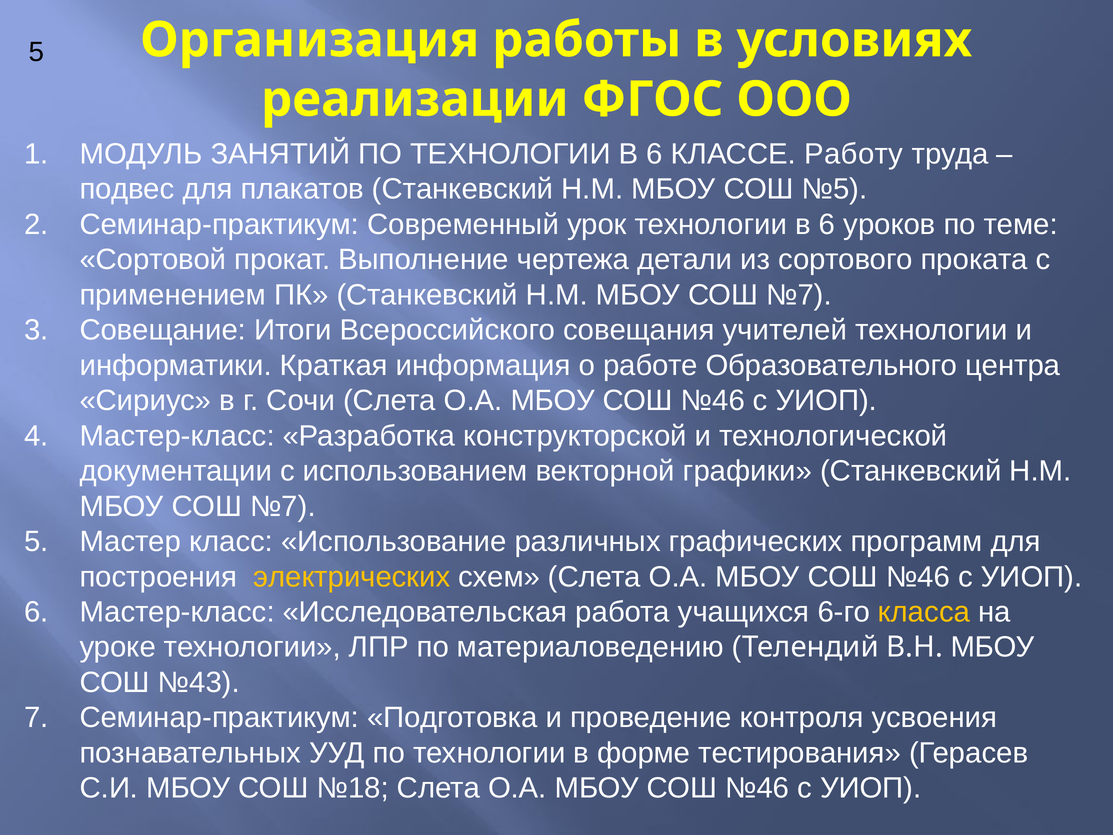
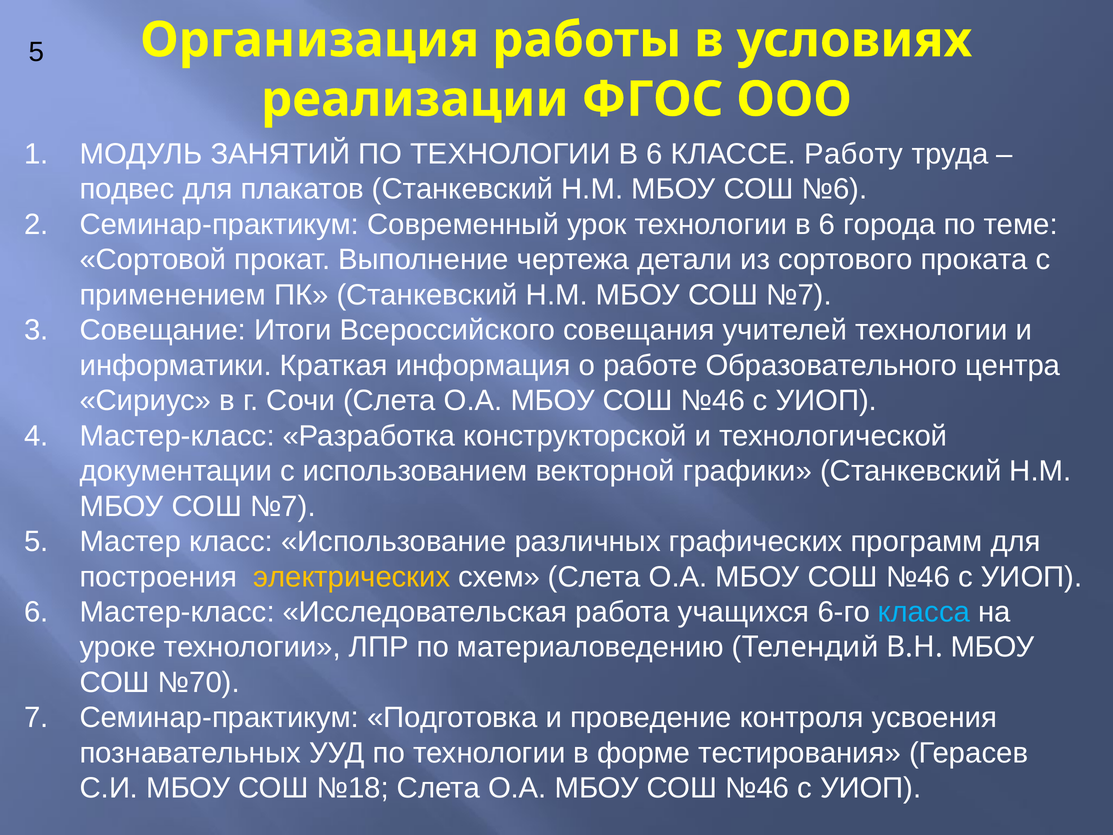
№5: №5 -> №6
уроков: уроков -> города
класса colour: yellow -> light blue
№43: №43 -> №70
